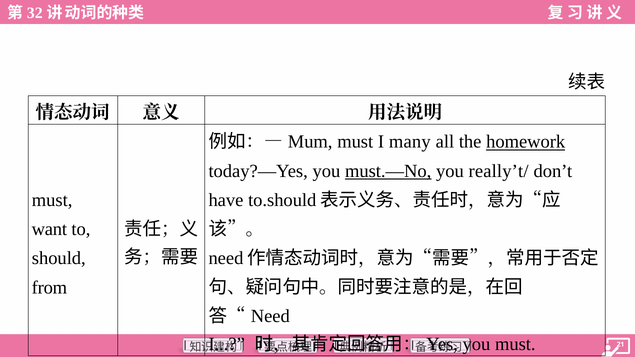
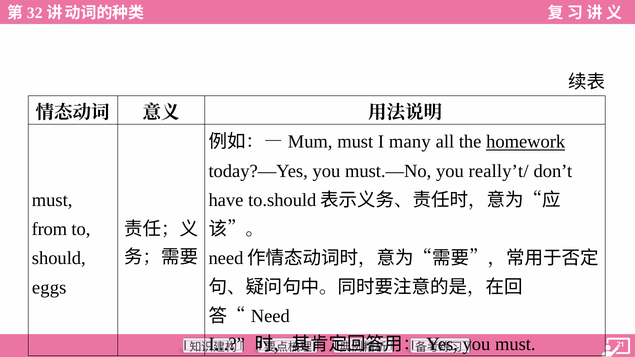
must.—No underline: present -> none
want: want -> from
from: from -> eggs
